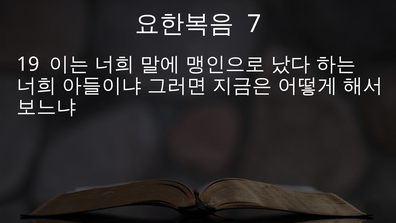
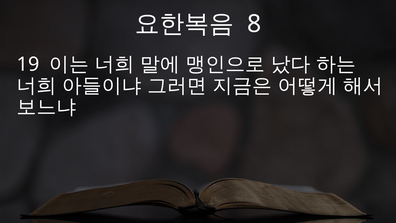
7: 7 -> 8
